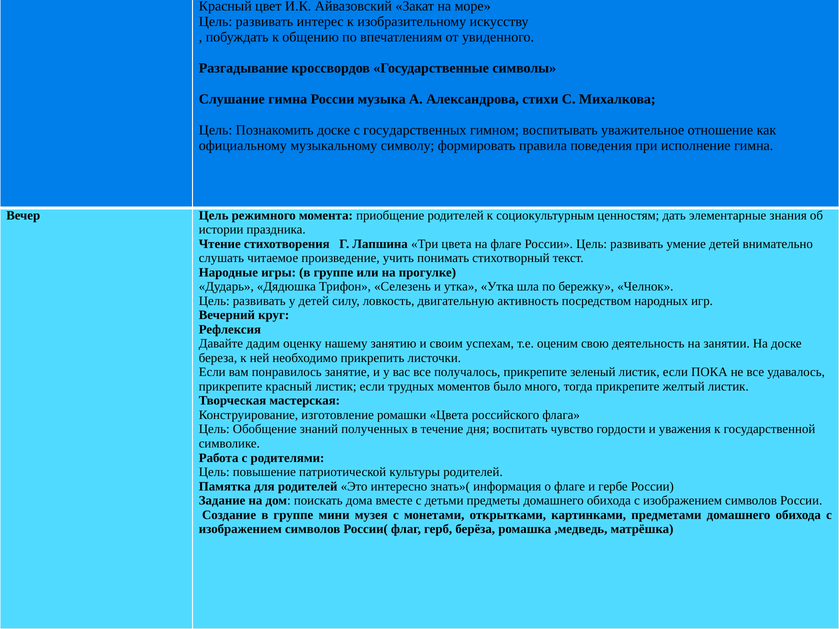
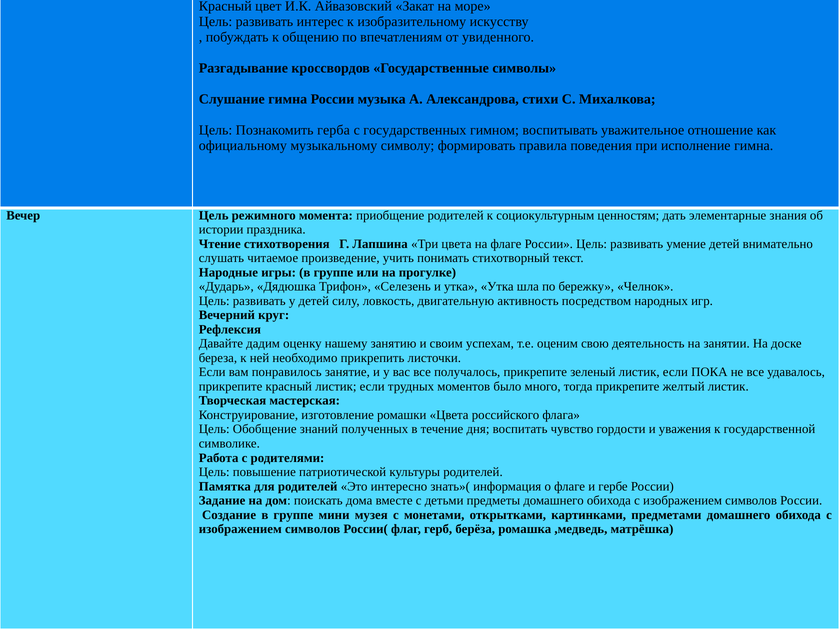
Познакомить доске: доске -> герба
